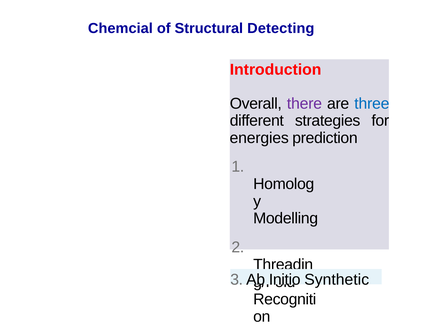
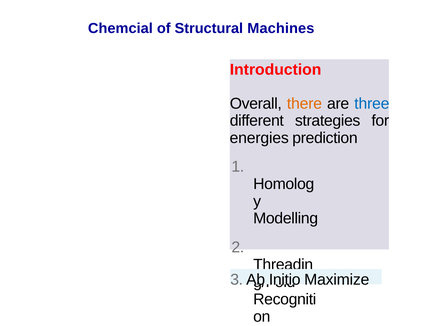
Detecting: Detecting -> Machines
there colour: purple -> orange
Synthetic: Synthetic -> Maximize
